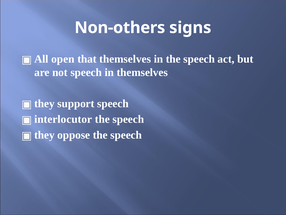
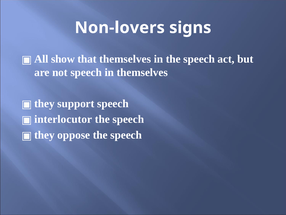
Non-others: Non-others -> Non-lovers
open: open -> show
